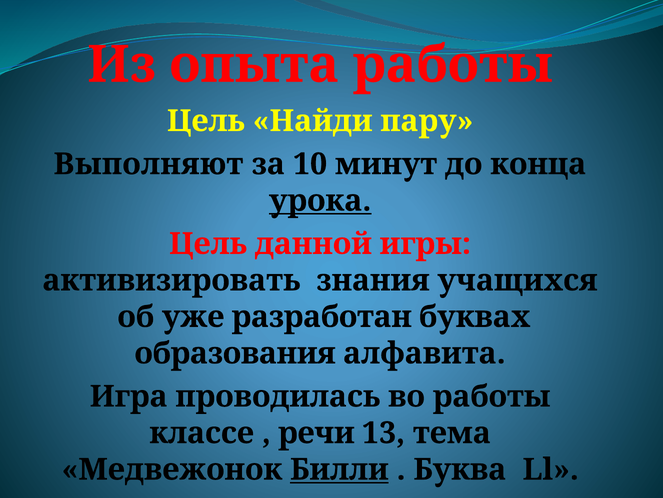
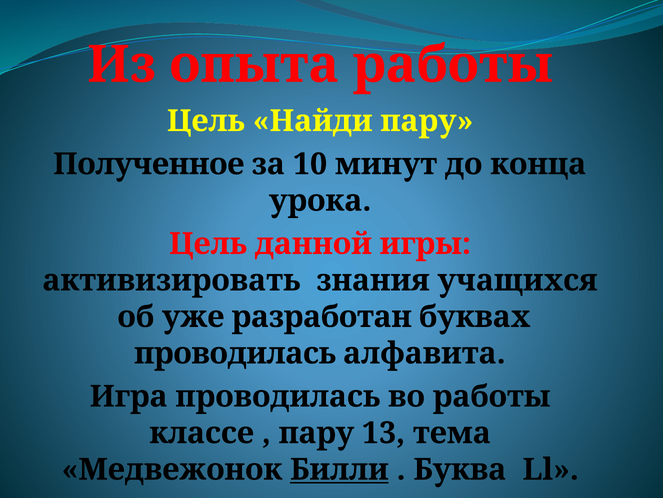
Выполняют: Выполняют -> Полученное
урока underline: present -> none
образования at (235, 353): образования -> проводилась
речи at (316, 432): речи -> пару
